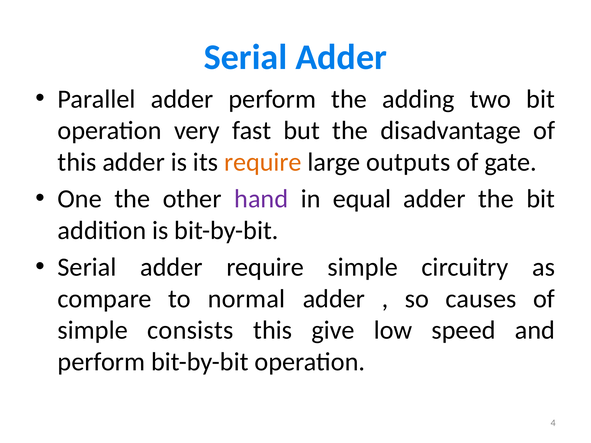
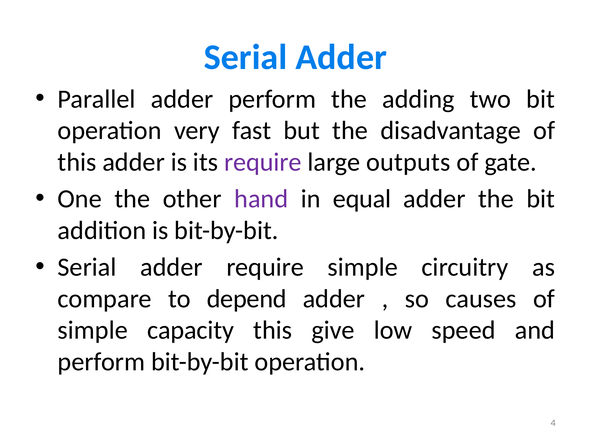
require at (263, 162) colour: orange -> purple
normal: normal -> depend
consists: consists -> capacity
